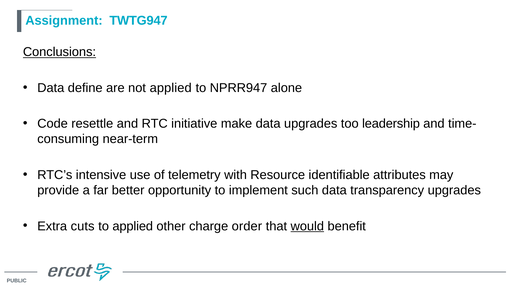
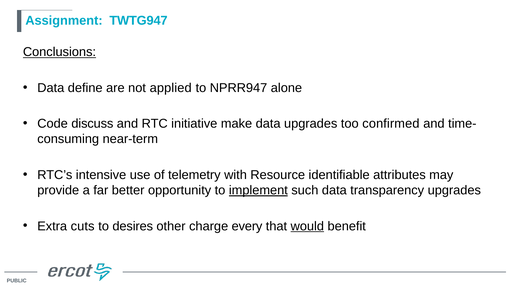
resettle: resettle -> discuss
leadership: leadership -> confirmed
implement underline: none -> present
to applied: applied -> desires
order: order -> every
